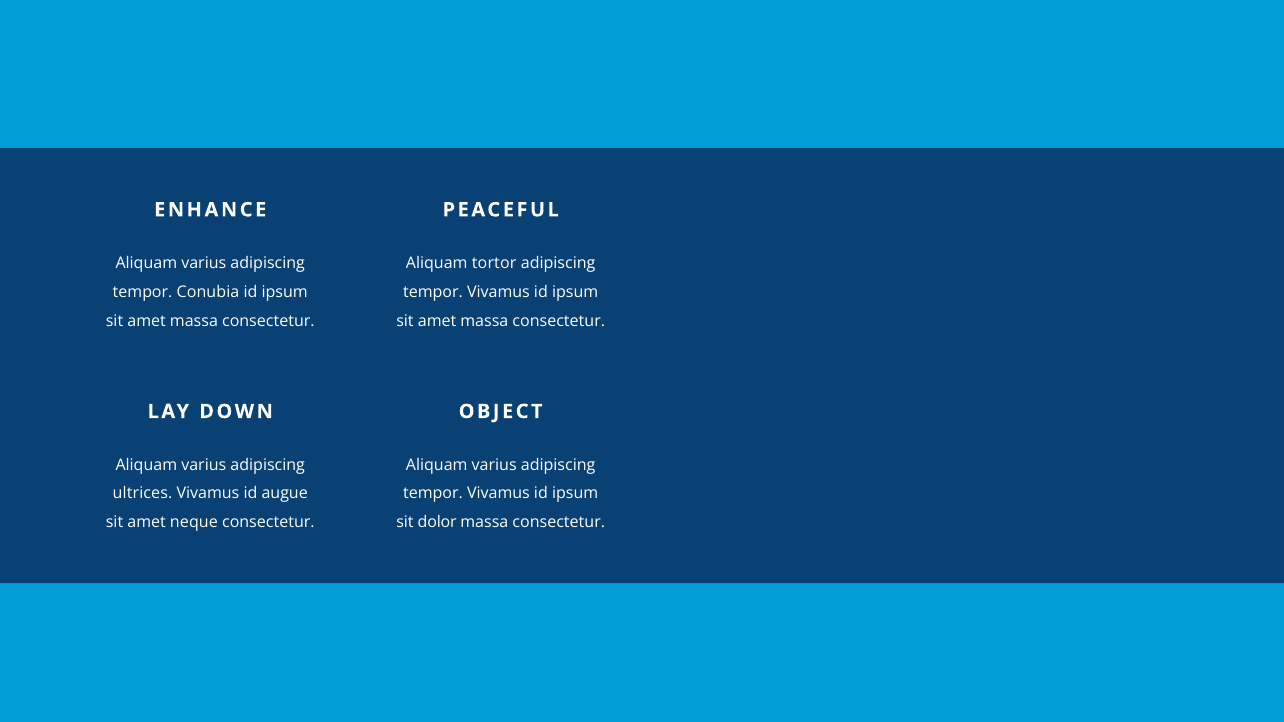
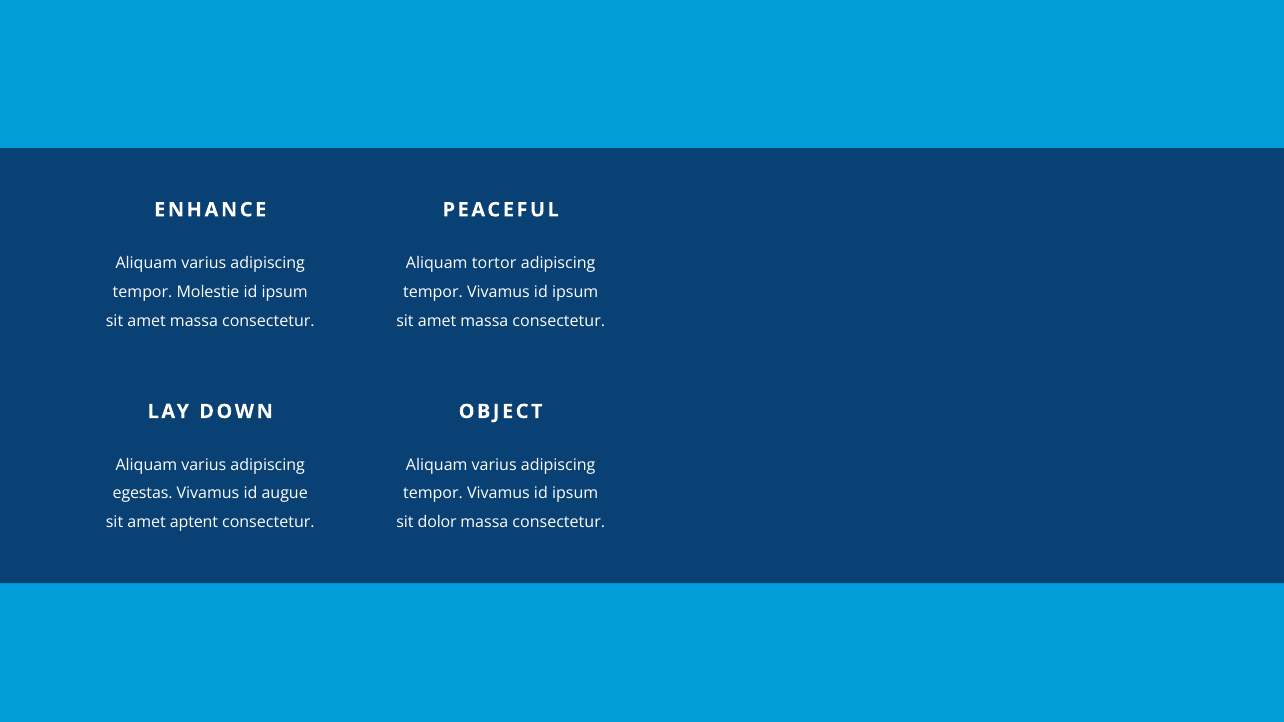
Conubia: Conubia -> Molestie
ultrices: ultrices -> egestas
neque: neque -> aptent
